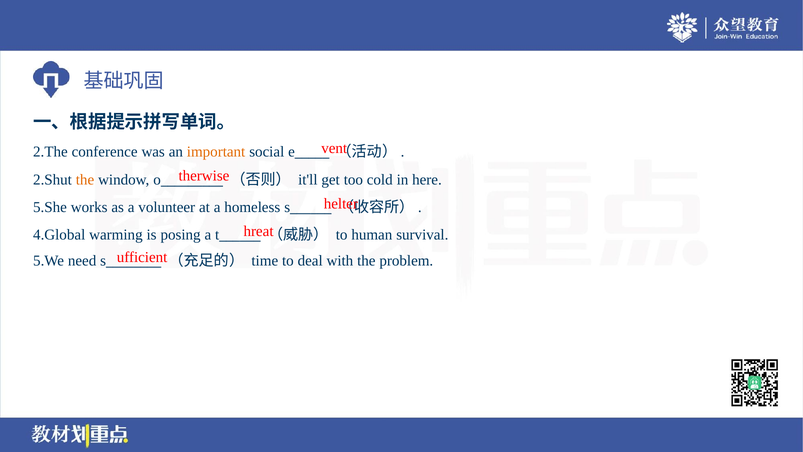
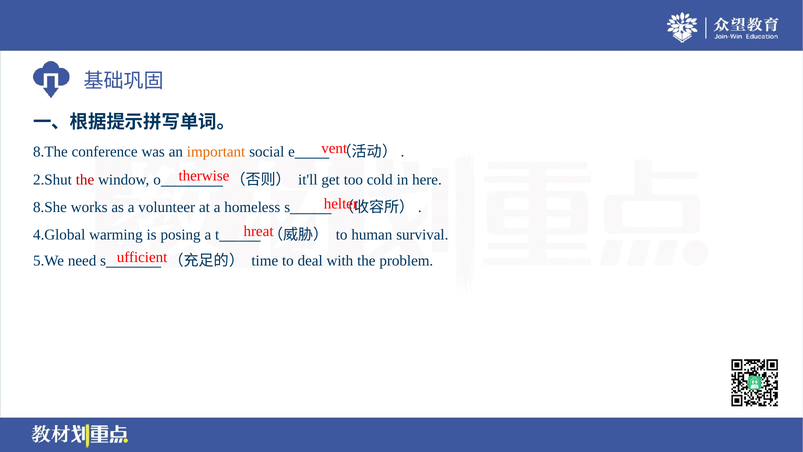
2.The: 2.The -> 8.The
the at (85, 179) colour: orange -> red
5.She: 5.She -> 8.She
